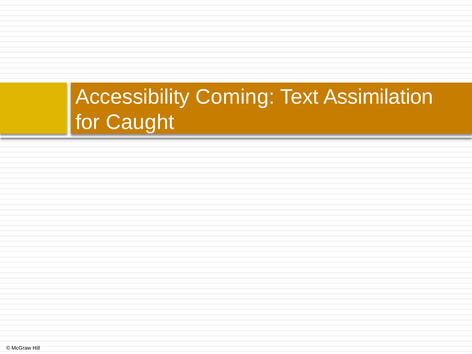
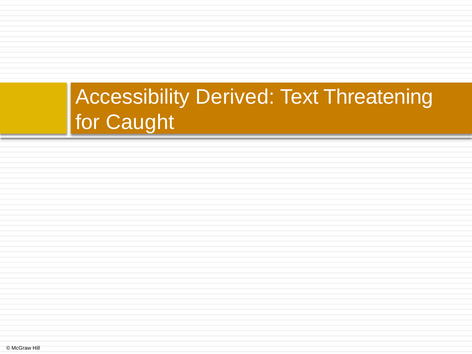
Coming: Coming -> Derived
Assimilation: Assimilation -> Threatening
